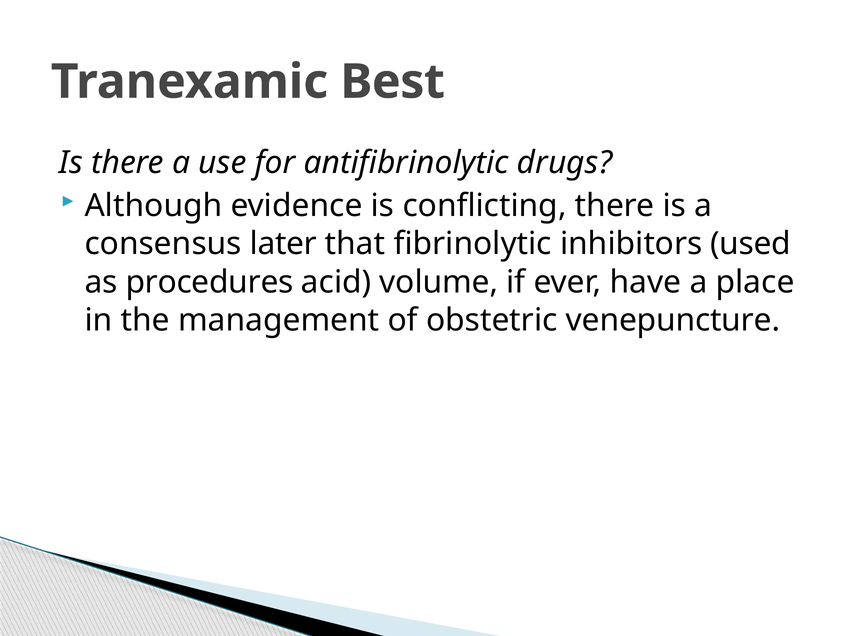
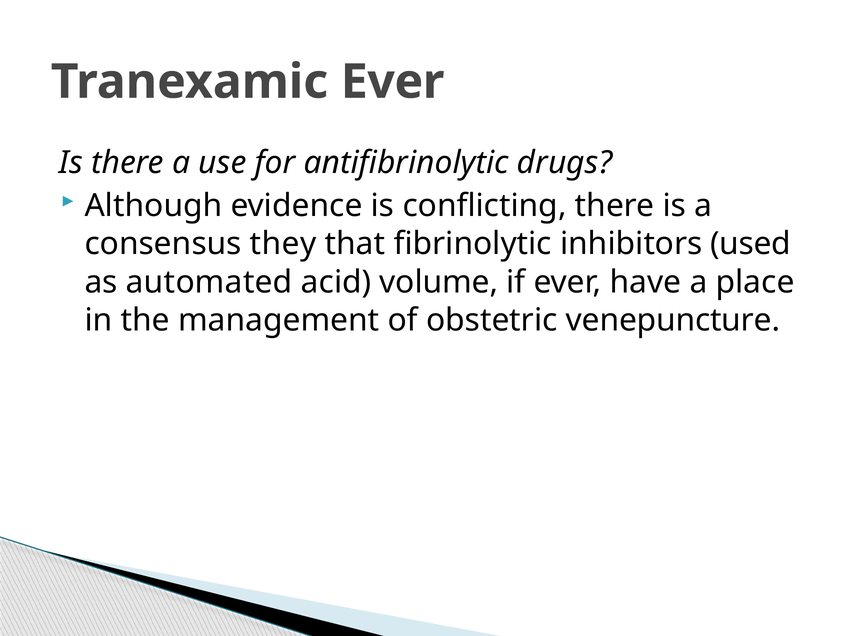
Tranexamic Best: Best -> Ever
later: later -> they
procedures: procedures -> automated
